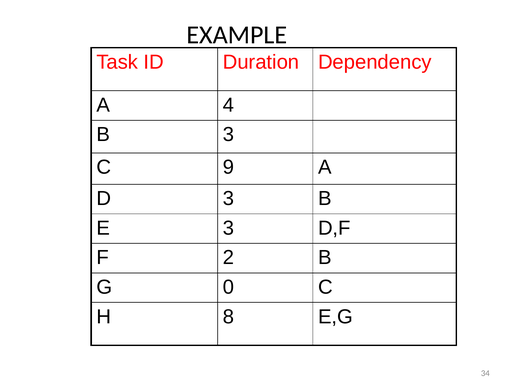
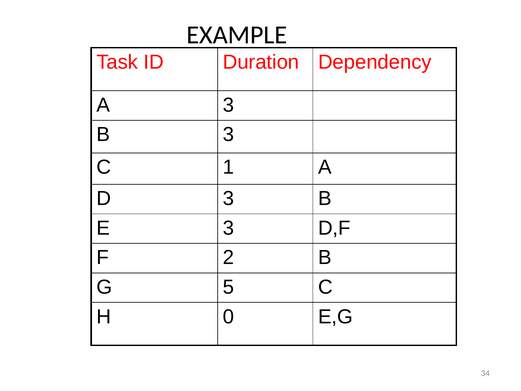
A 4: 4 -> 3
9: 9 -> 1
0: 0 -> 5
8: 8 -> 0
